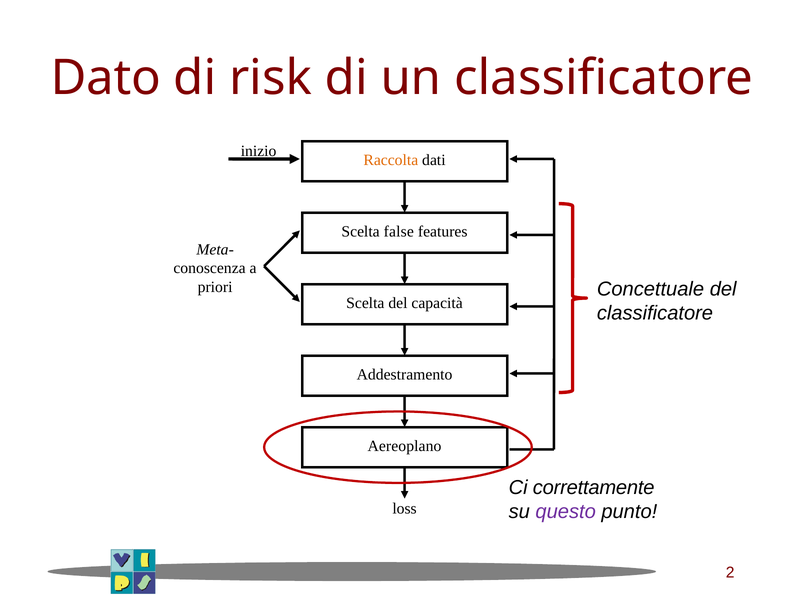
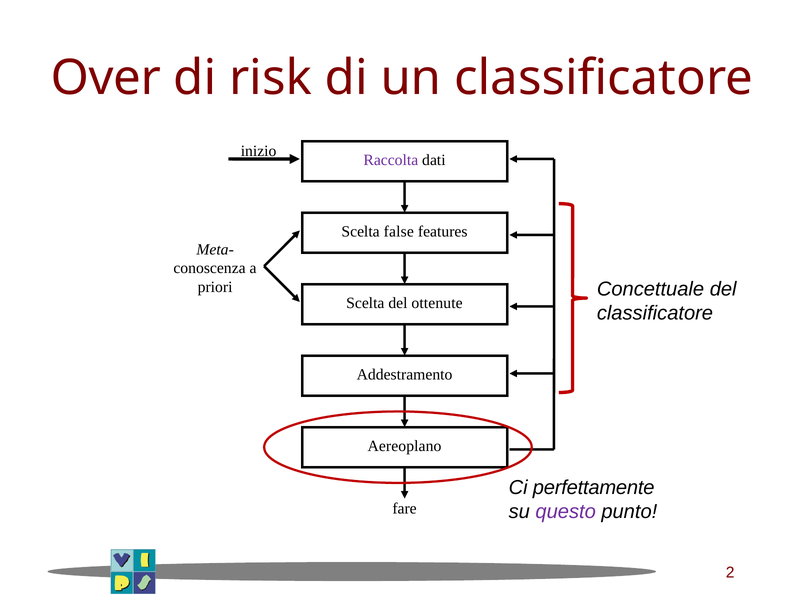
Dato: Dato -> Over
Raccolta colour: orange -> purple
capacità: capacità -> ottenute
correttamente: correttamente -> perfettamente
loss: loss -> fare
